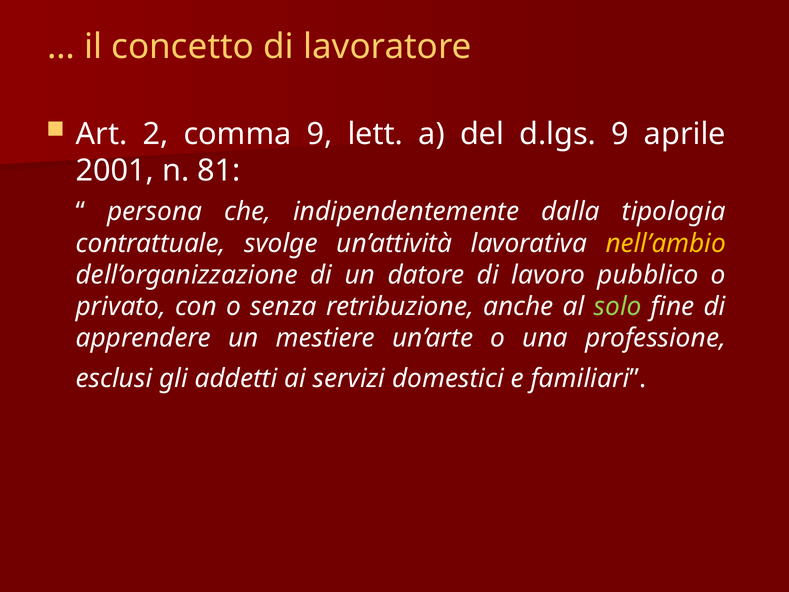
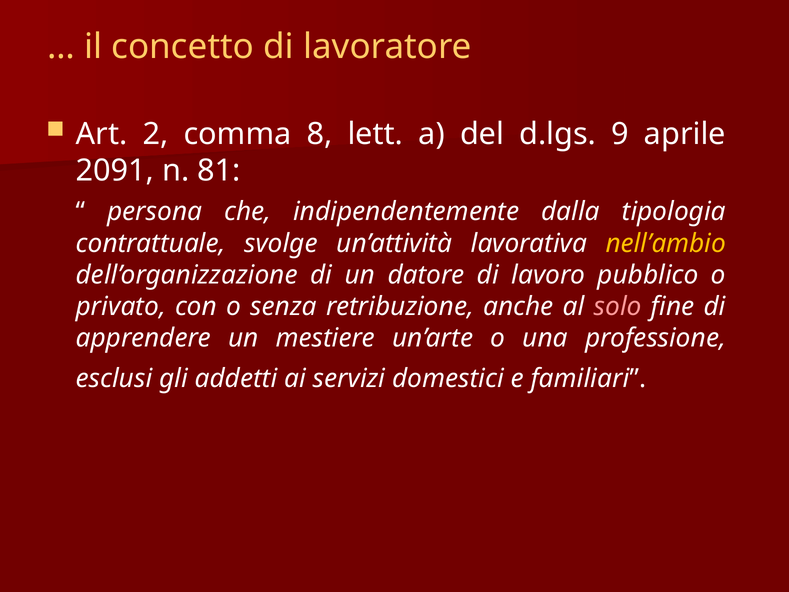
comma 9: 9 -> 8
2001: 2001 -> 2091
solo colour: light green -> pink
